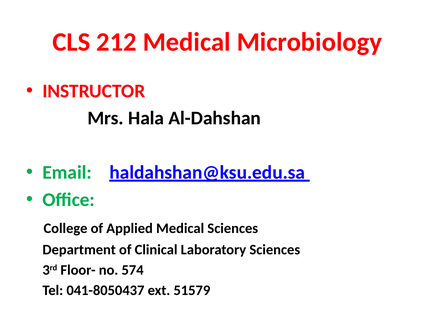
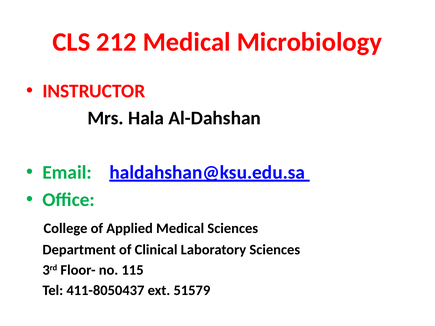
574: 574 -> 115
041-8050437: 041-8050437 -> 411-8050437
